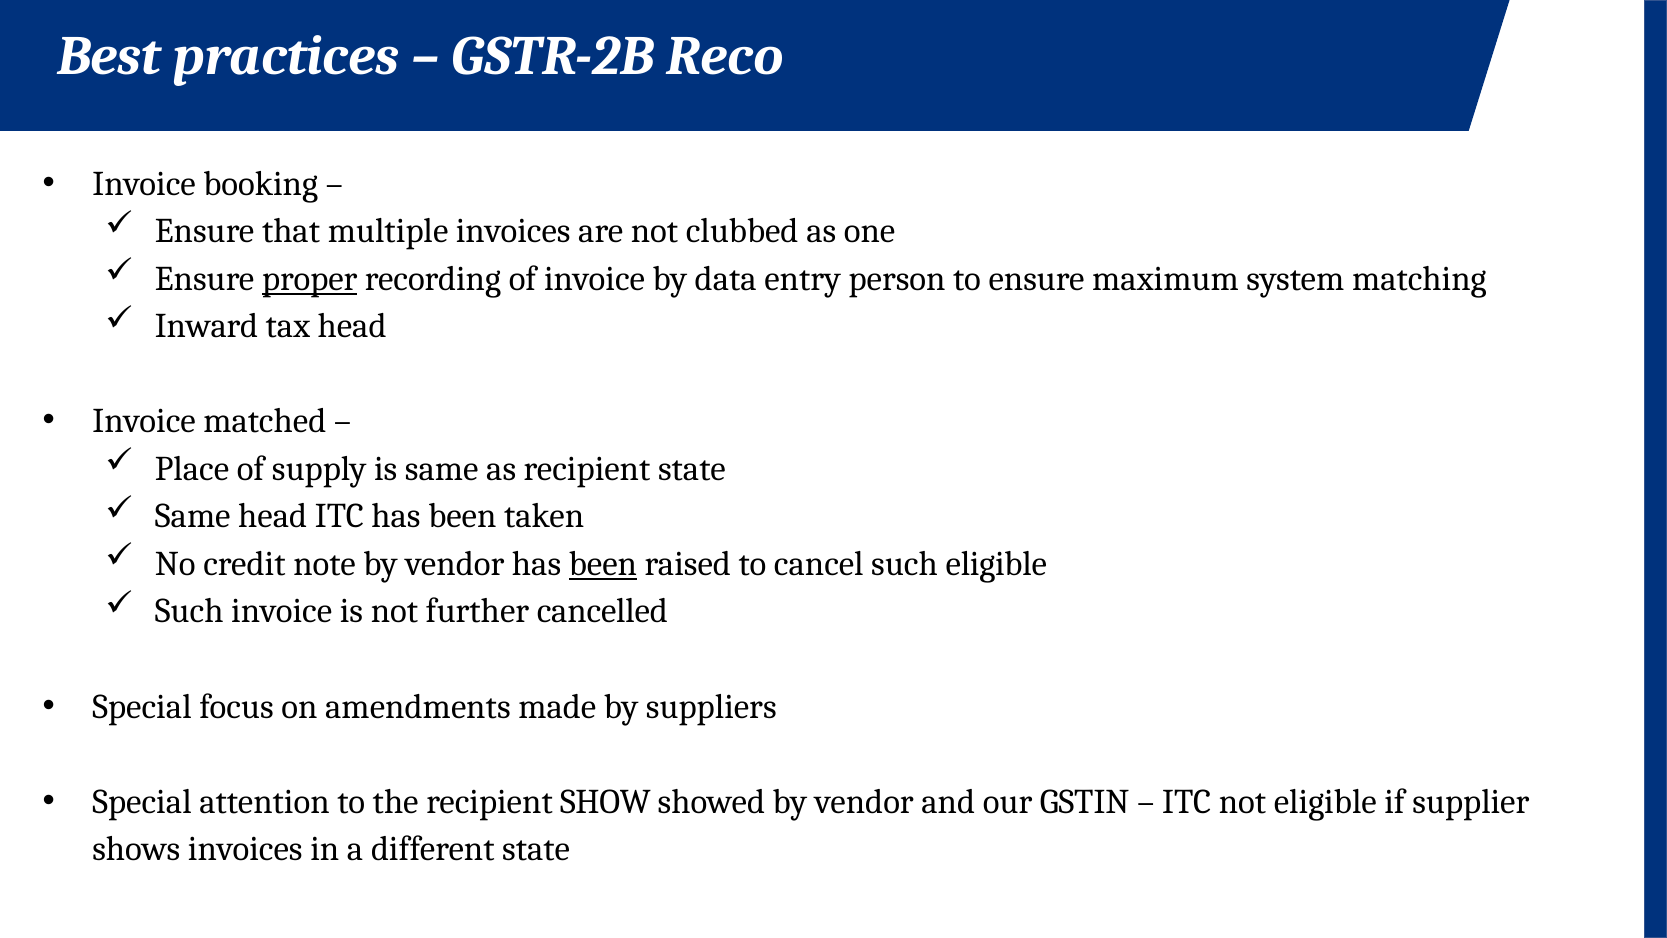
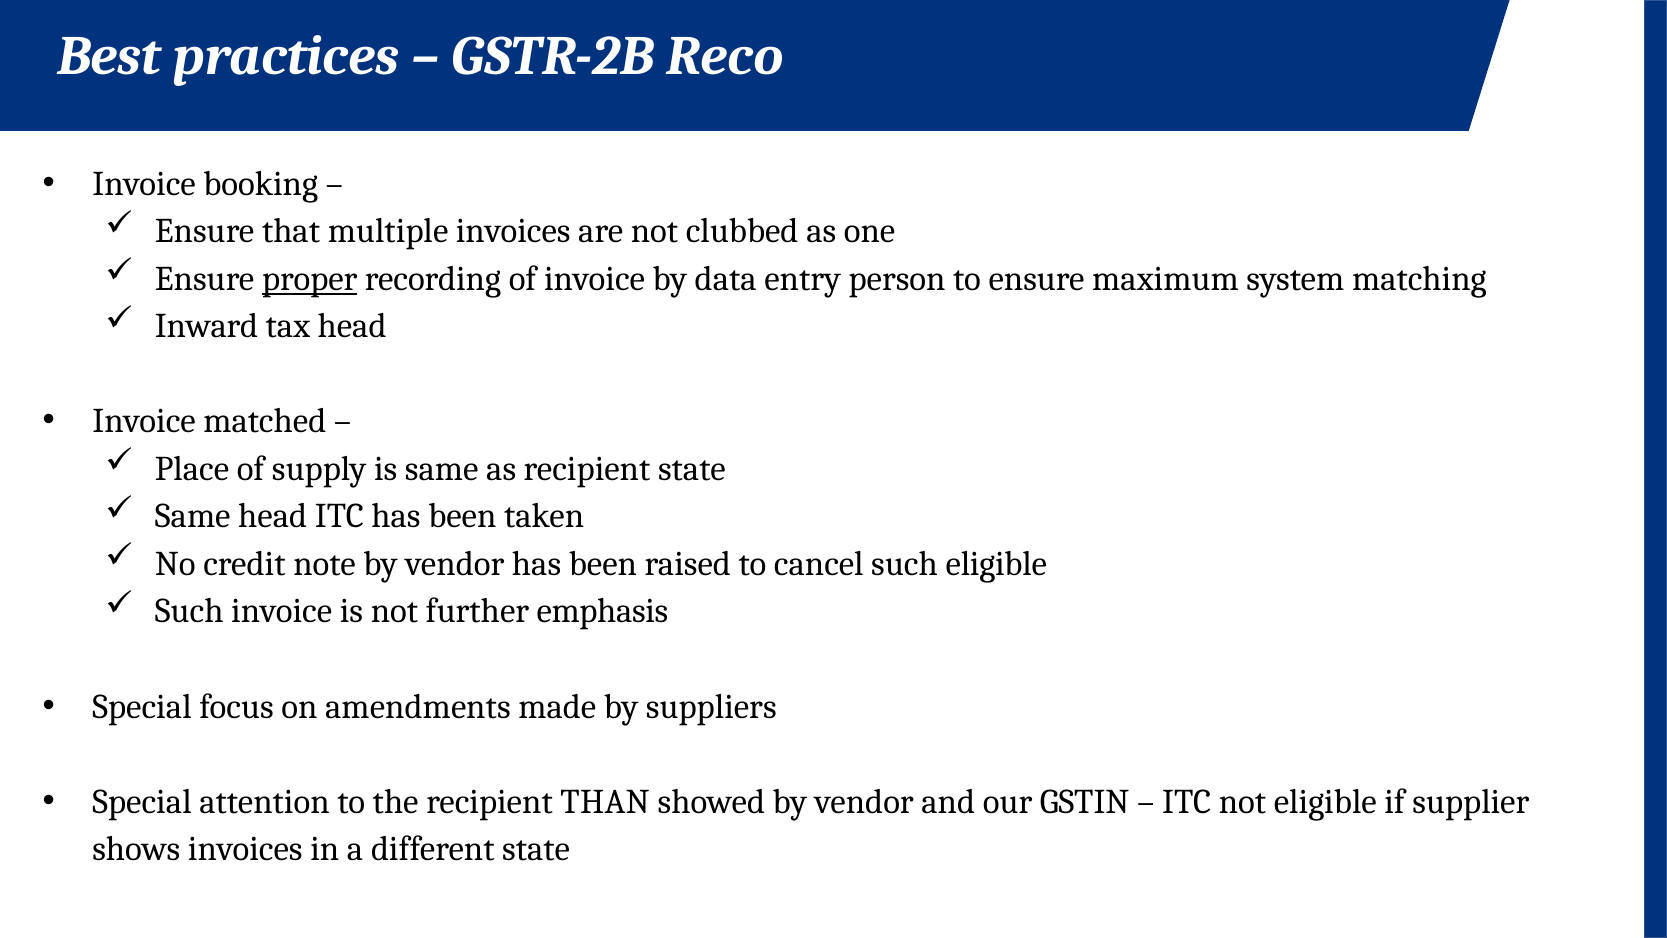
been at (603, 564) underline: present -> none
cancelled: cancelled -> emphasis
SHOW: SHOW -> THAN
